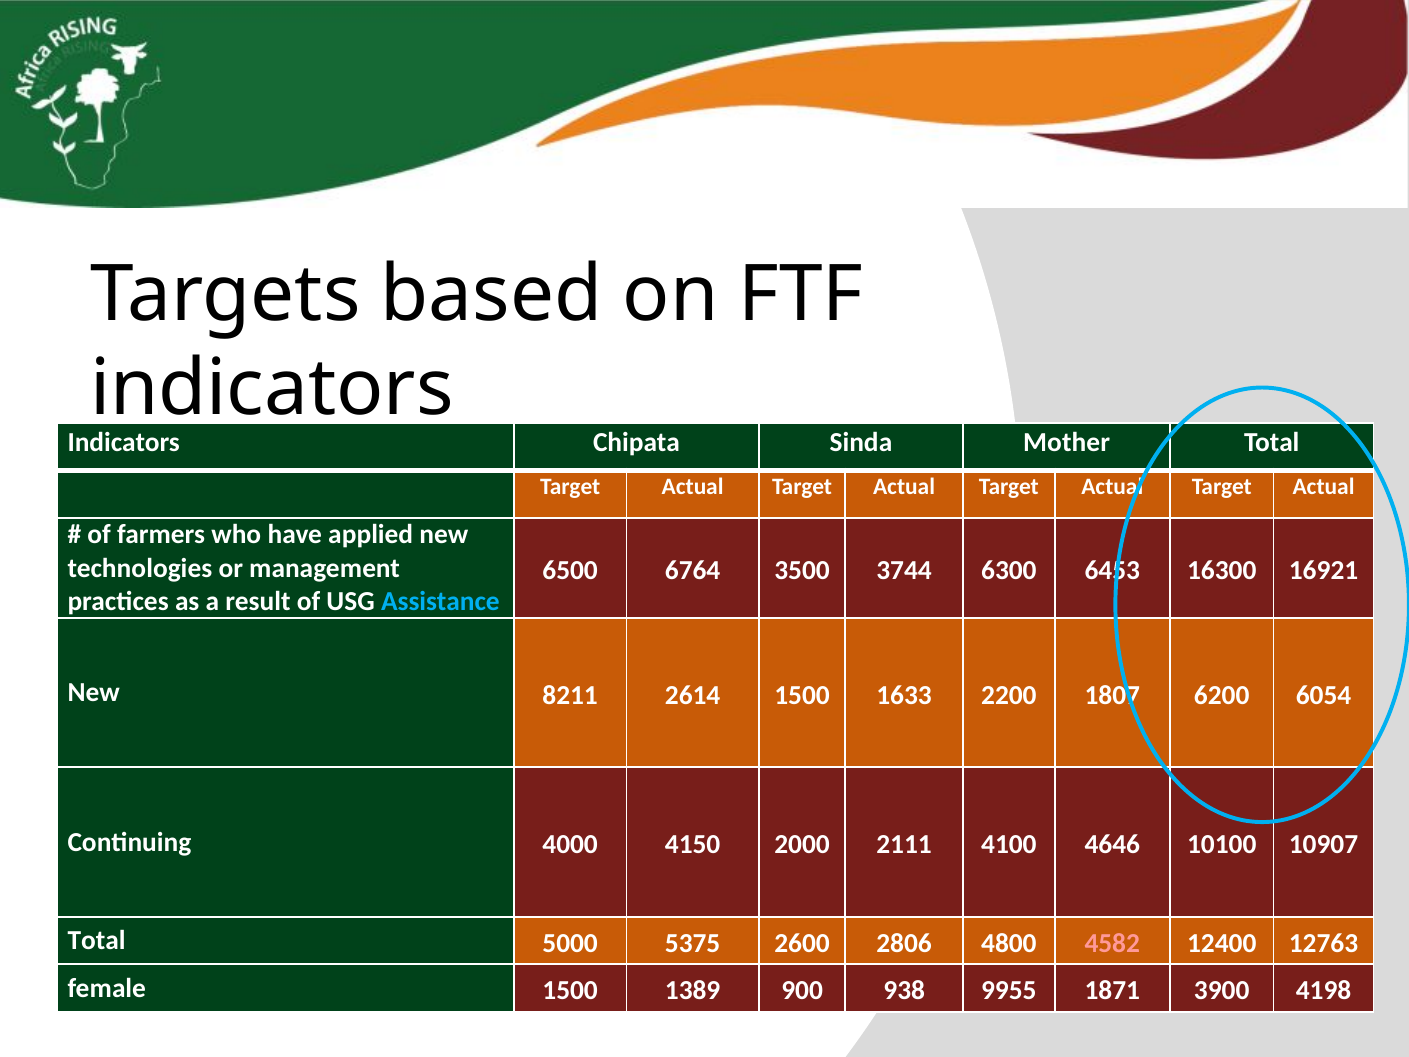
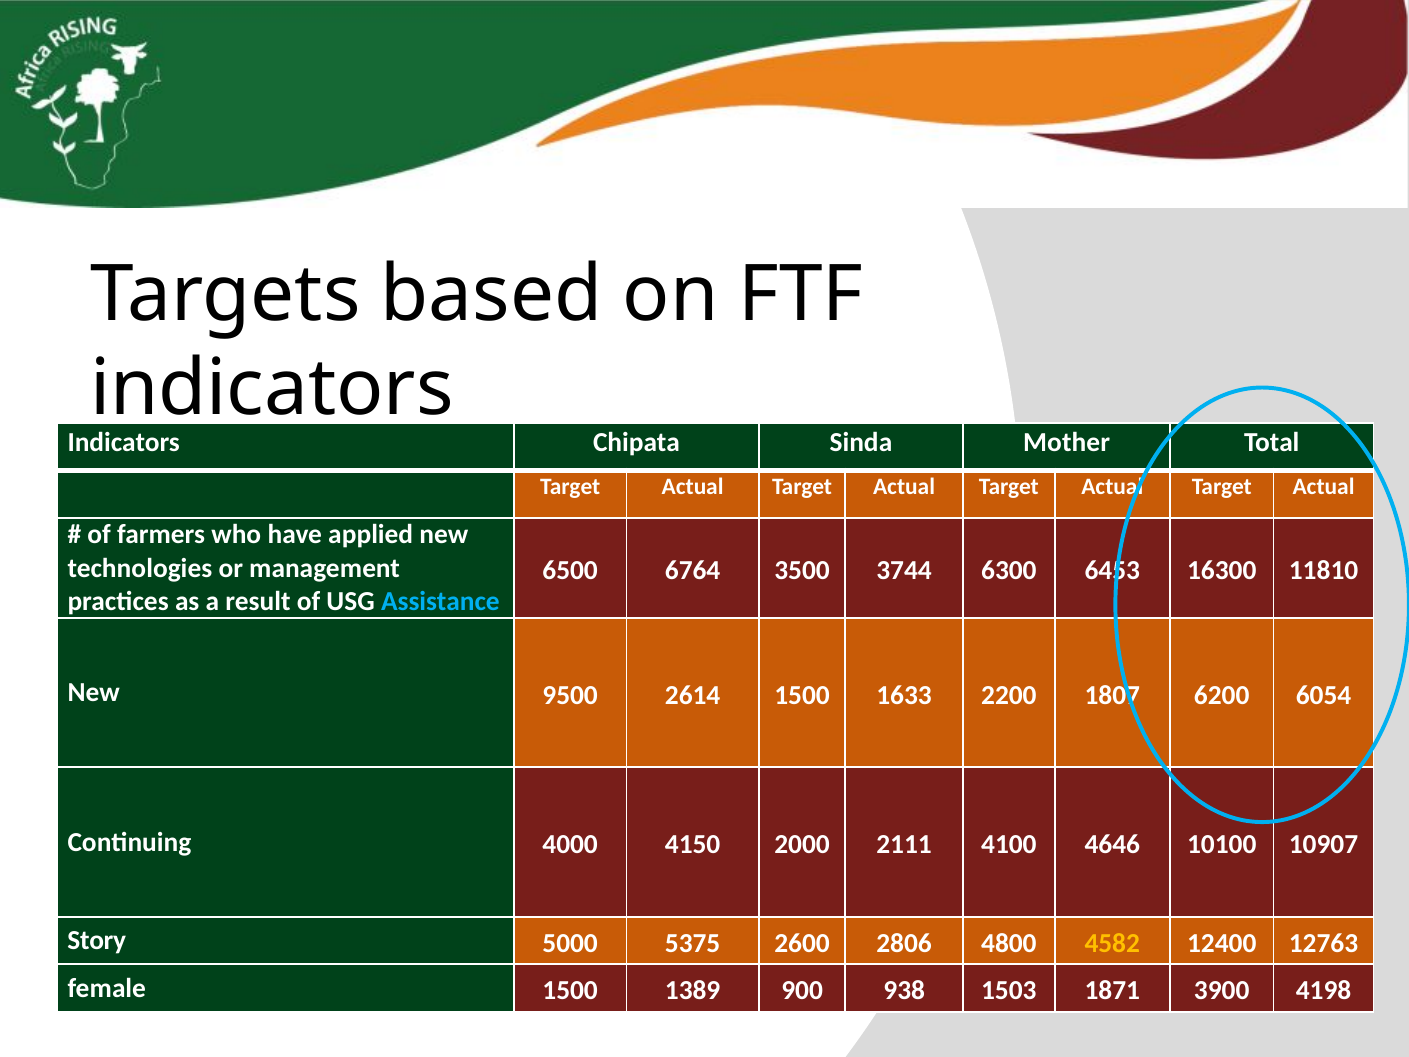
16921: 16921 -> 11810
8211: 8211 -> 9500
Total at (97, 941): Total -> Story
4582 colour: pink -> yellow
9955: 9955 -> 1503
